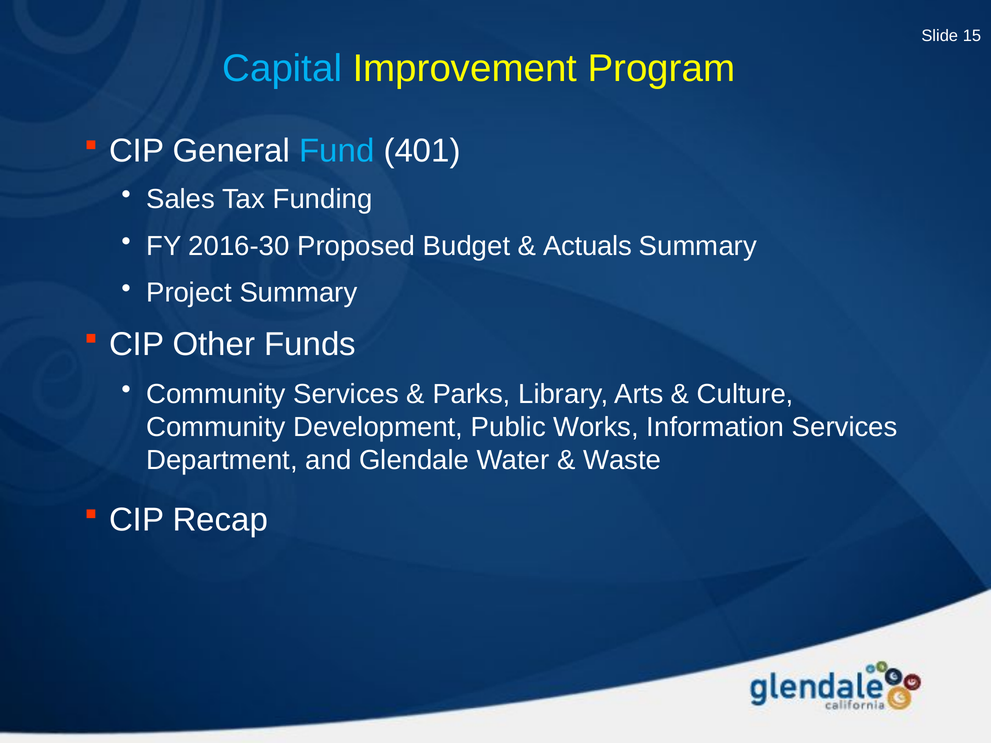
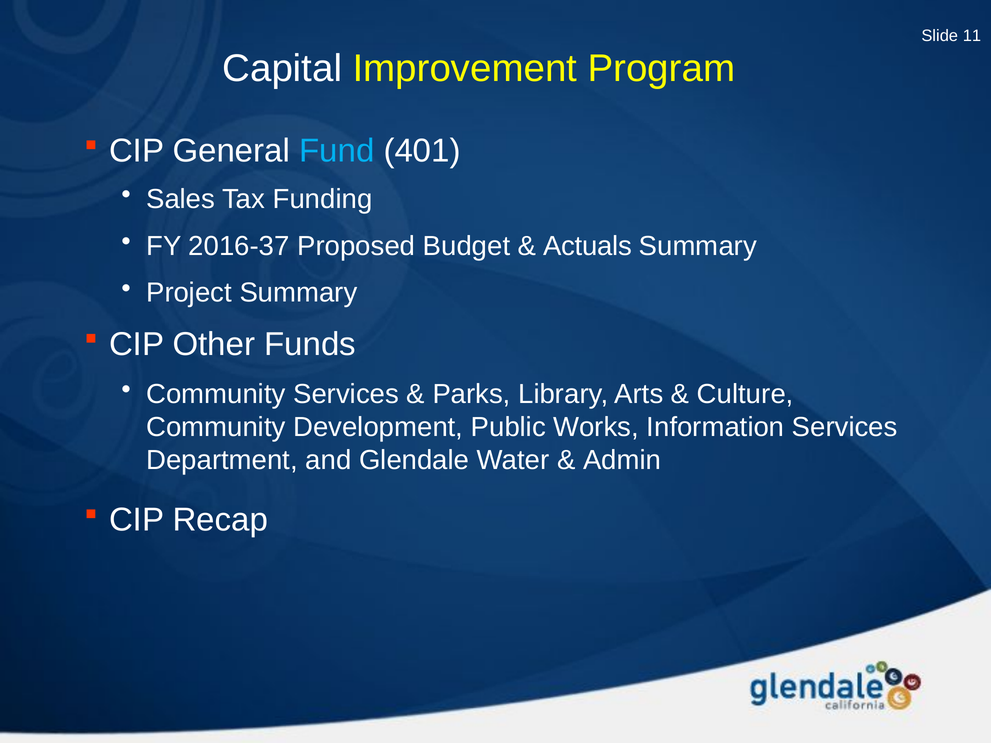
15: 15 -> 11
Capital colour: light blue -> white
2016-30: 2016-30 -> 2016-37
Waste: Waste -> Admin
